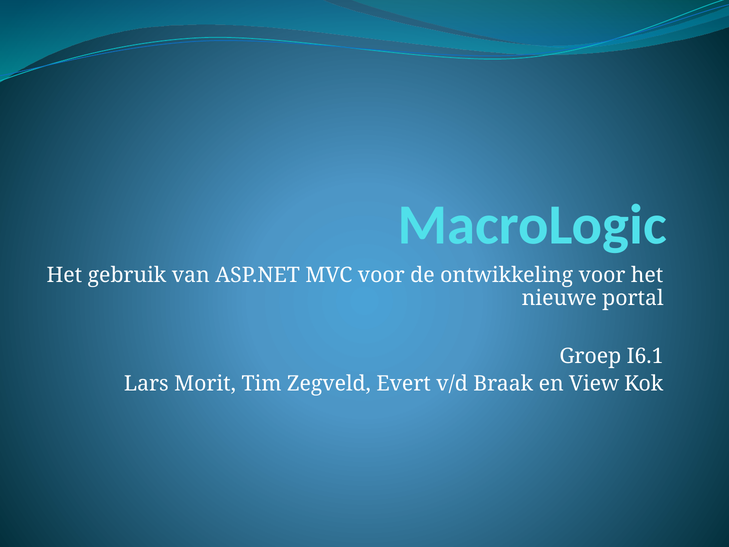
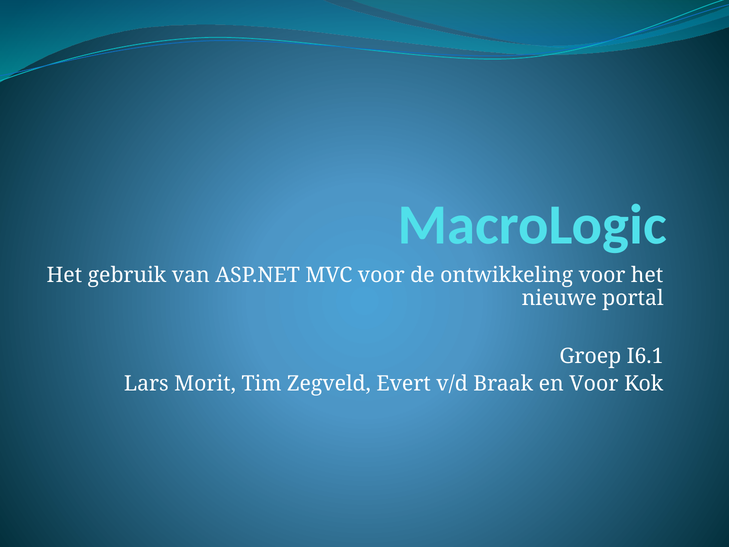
en View: View -> Voor
